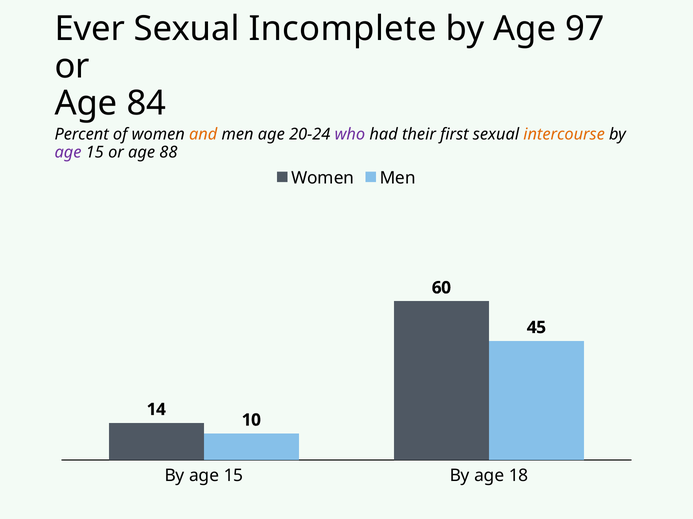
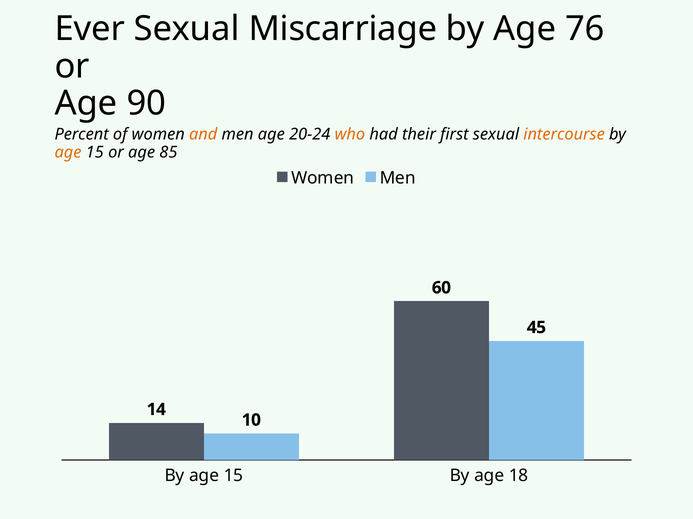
Incomplete: Incomplete -> Miscarriage
97: 97 -> 76
84: 84 -> 90
who colour: purple -> orange
age at (68, 152) colour: purple -> orange
88: 88 -> 85
